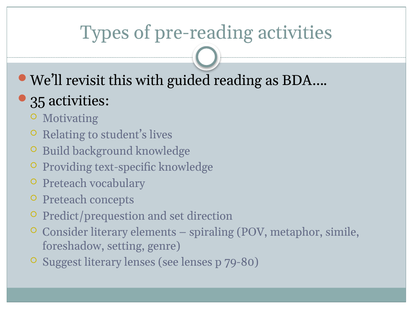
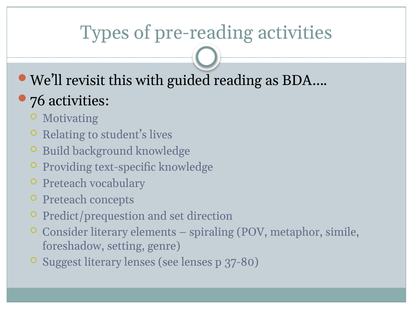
35: 35 -> 76
79-80: 79-80 -> 37-80
